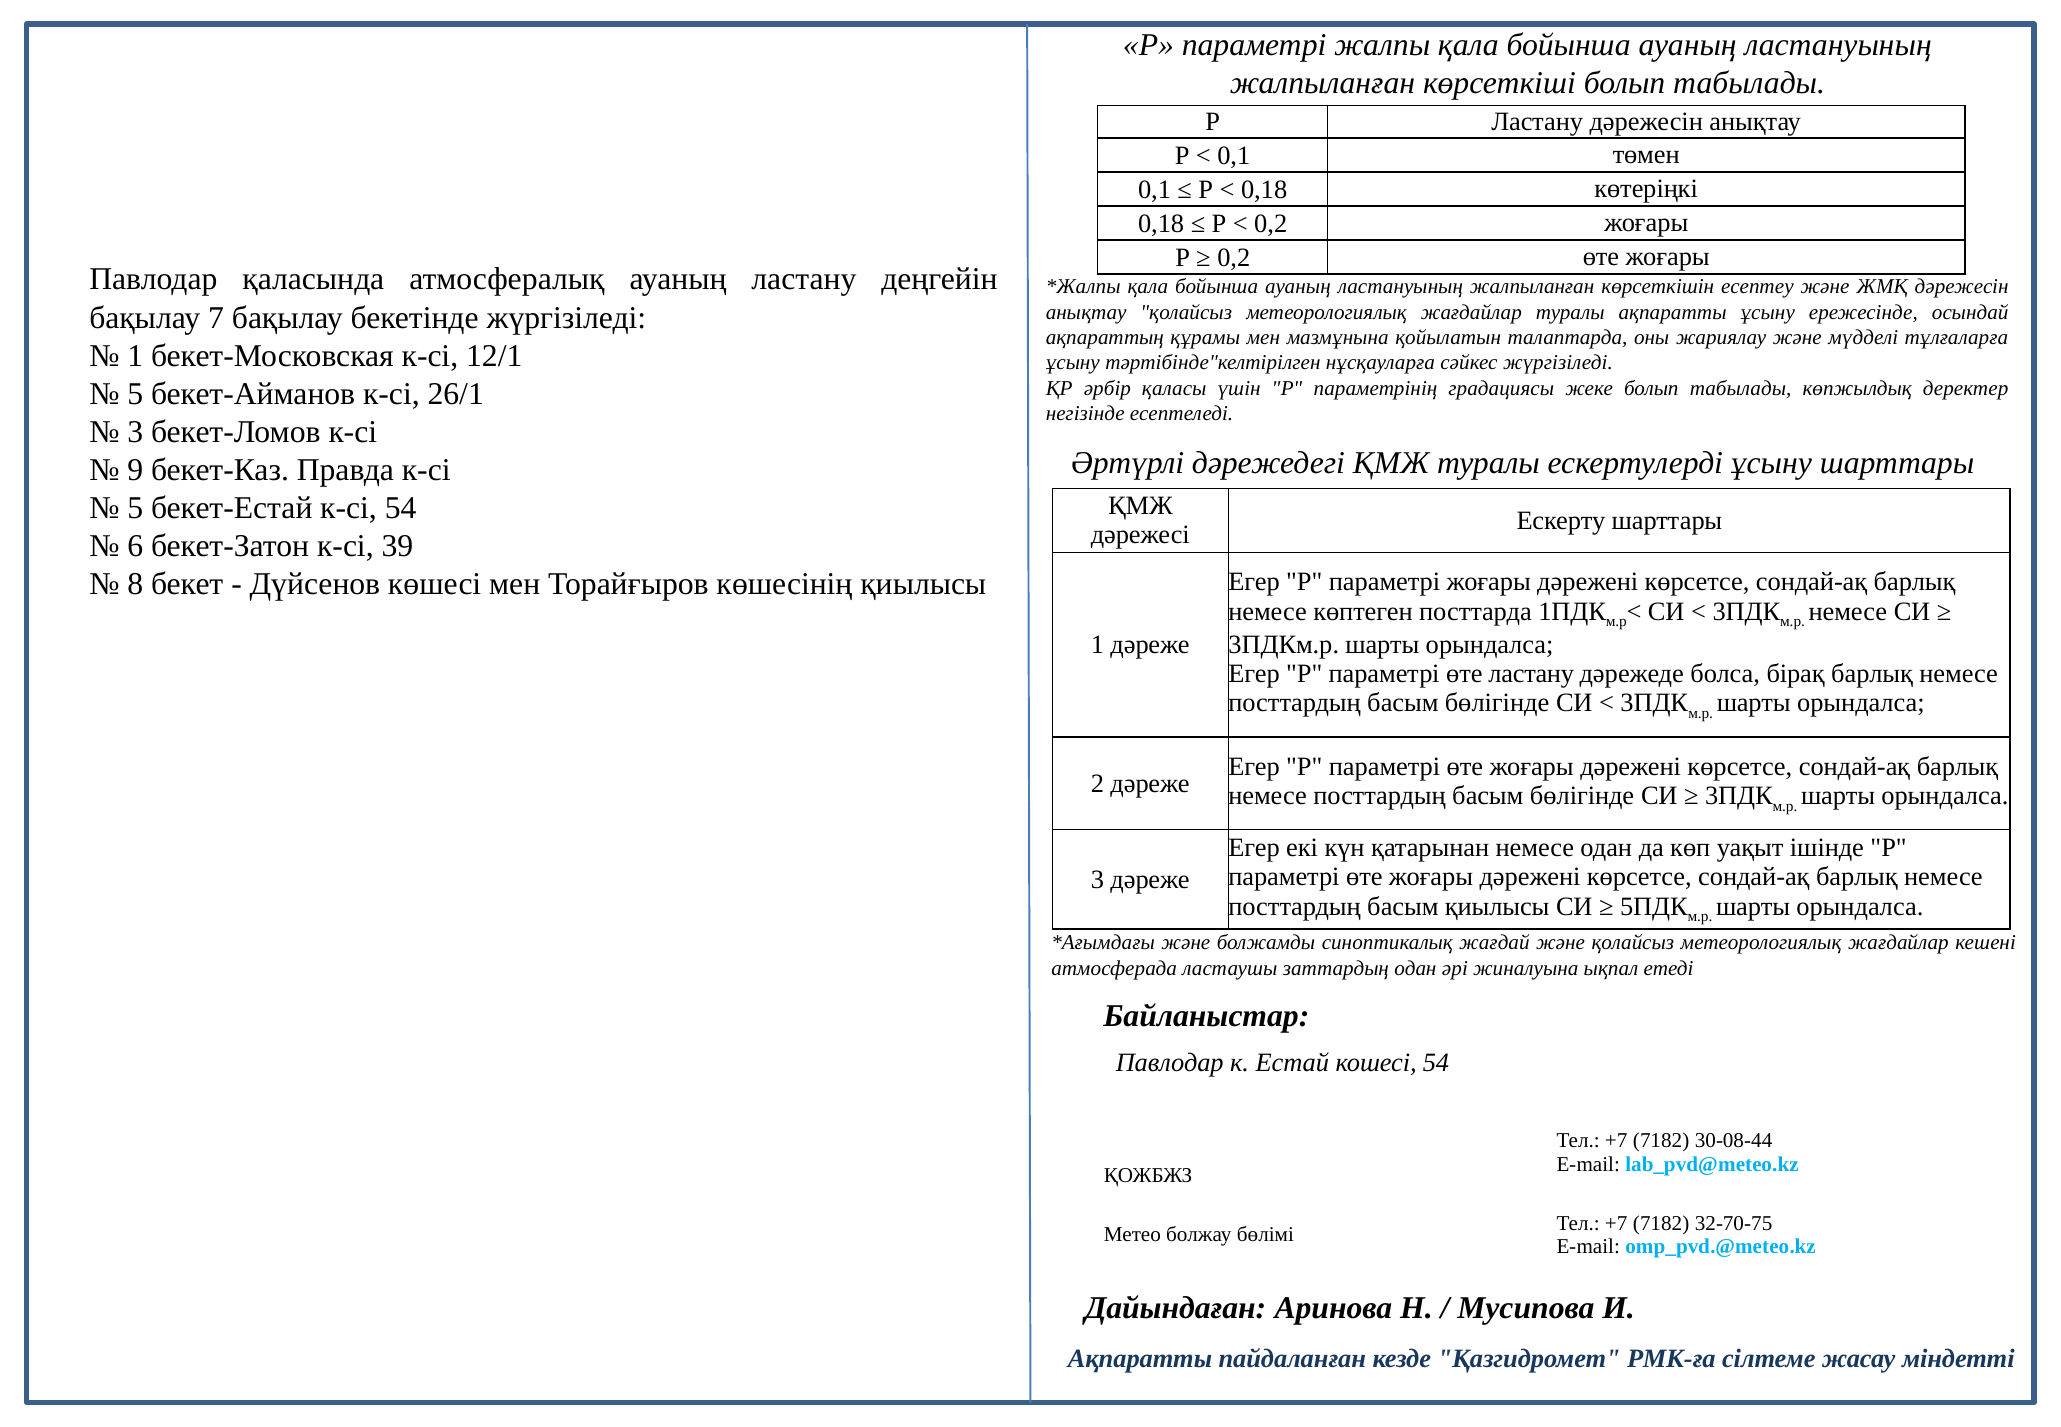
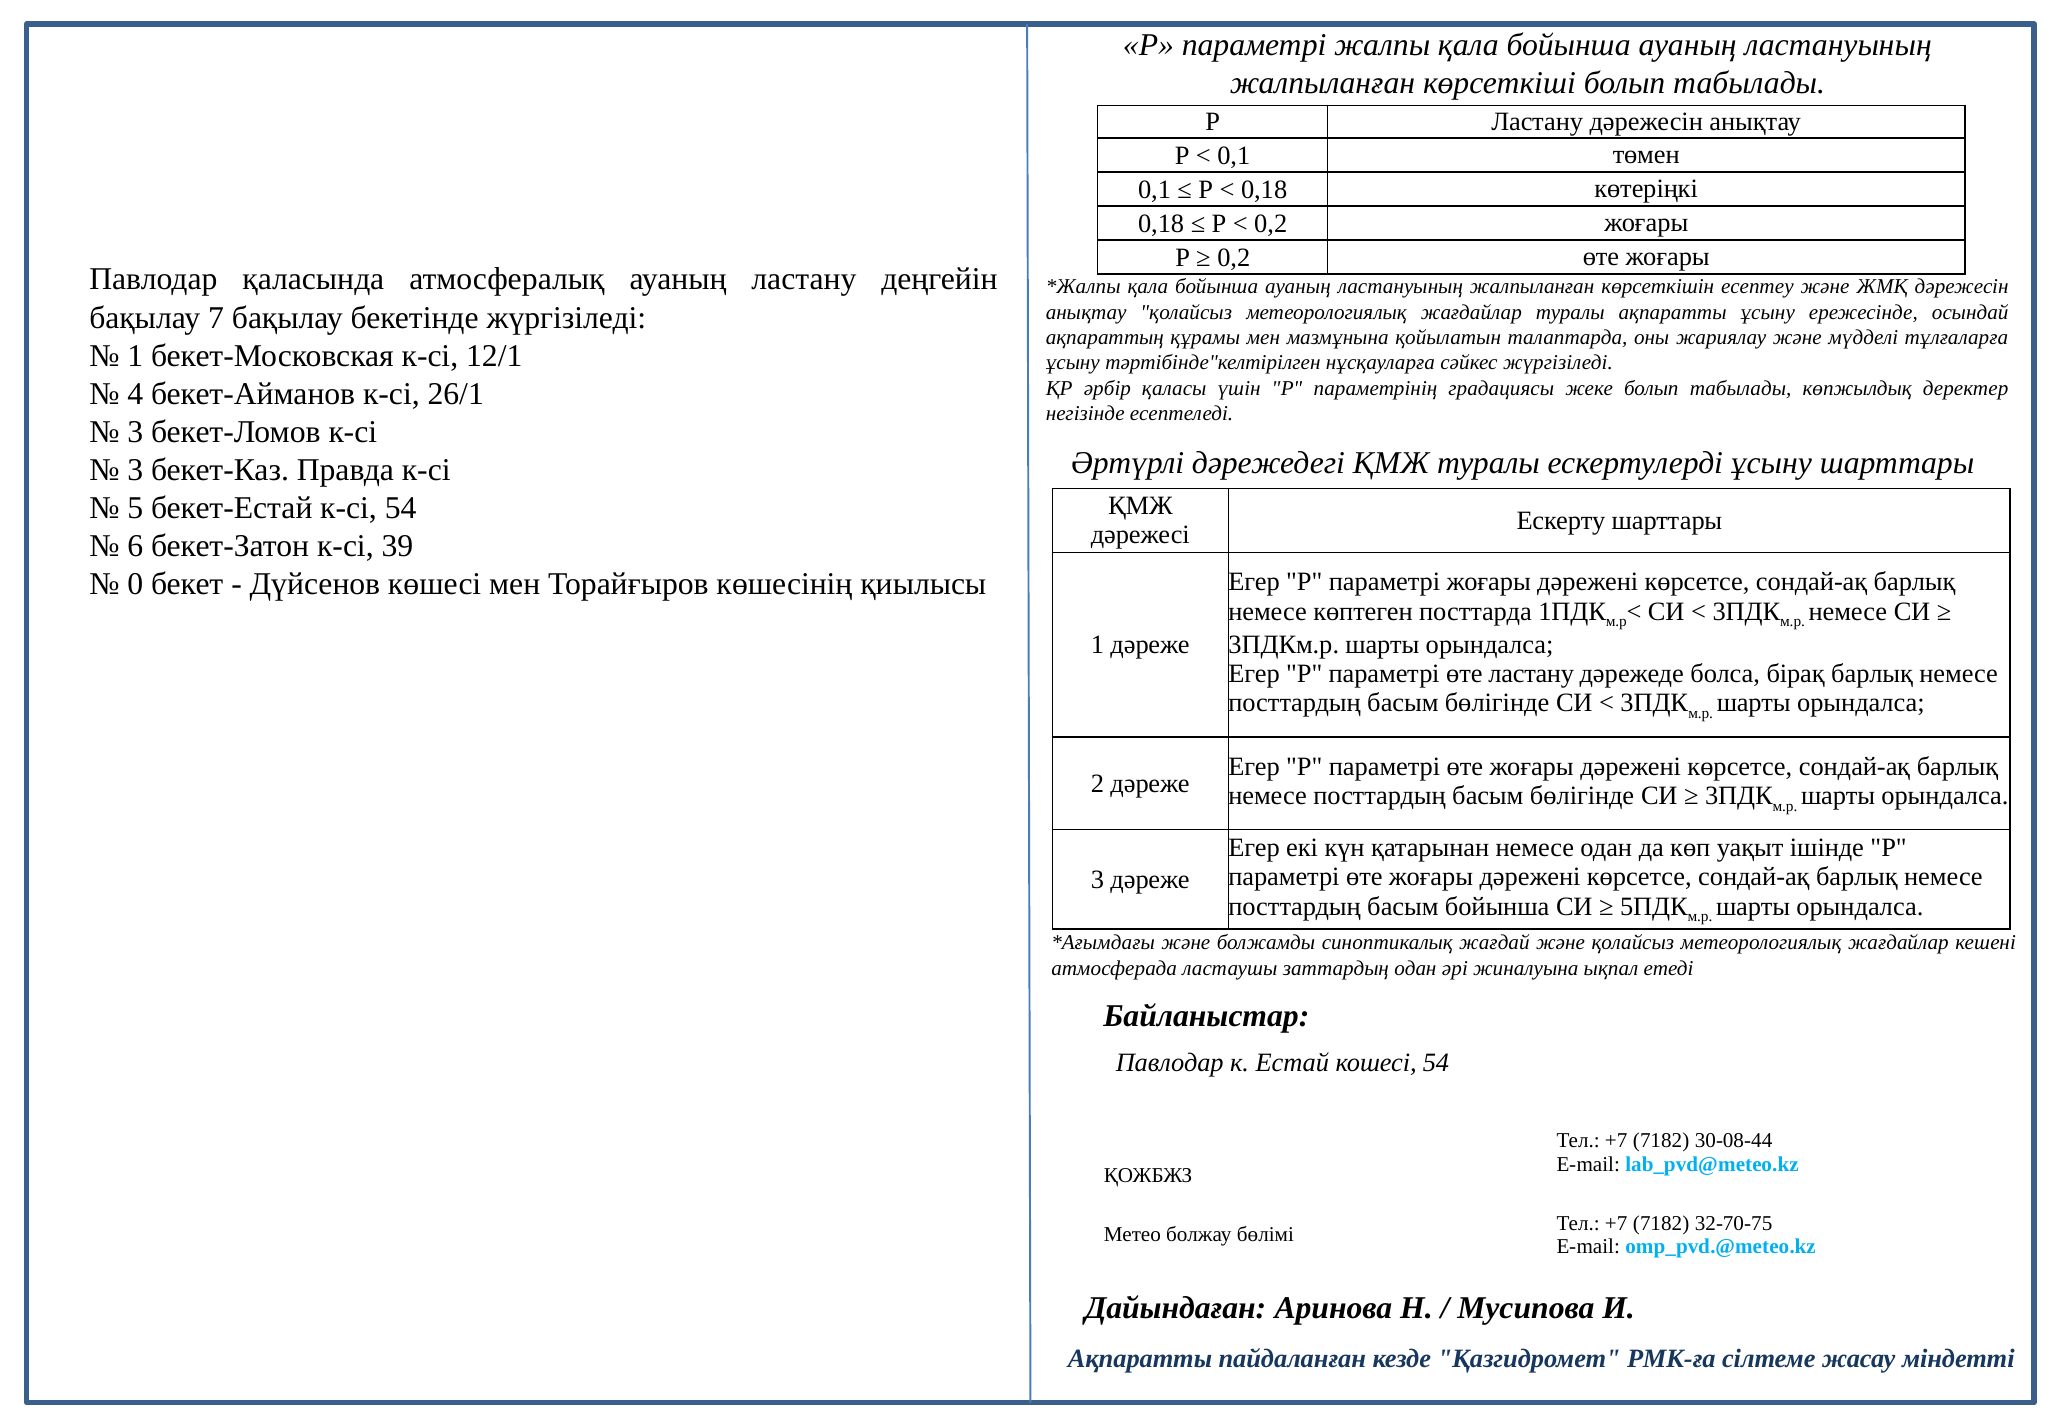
5 at (135, 394): 5 -> 4
9 at (135, 470): 9 -> 3
8: 8 -> 0
басым қиылысы: қиылысы -> бойынша
